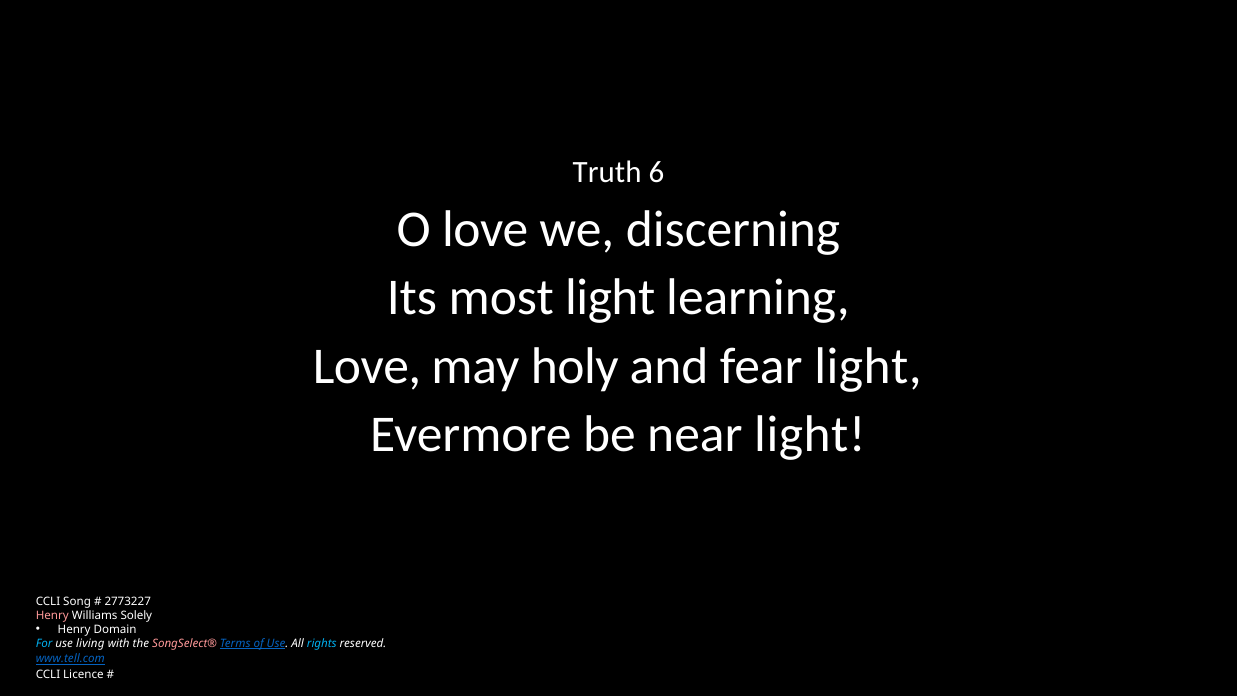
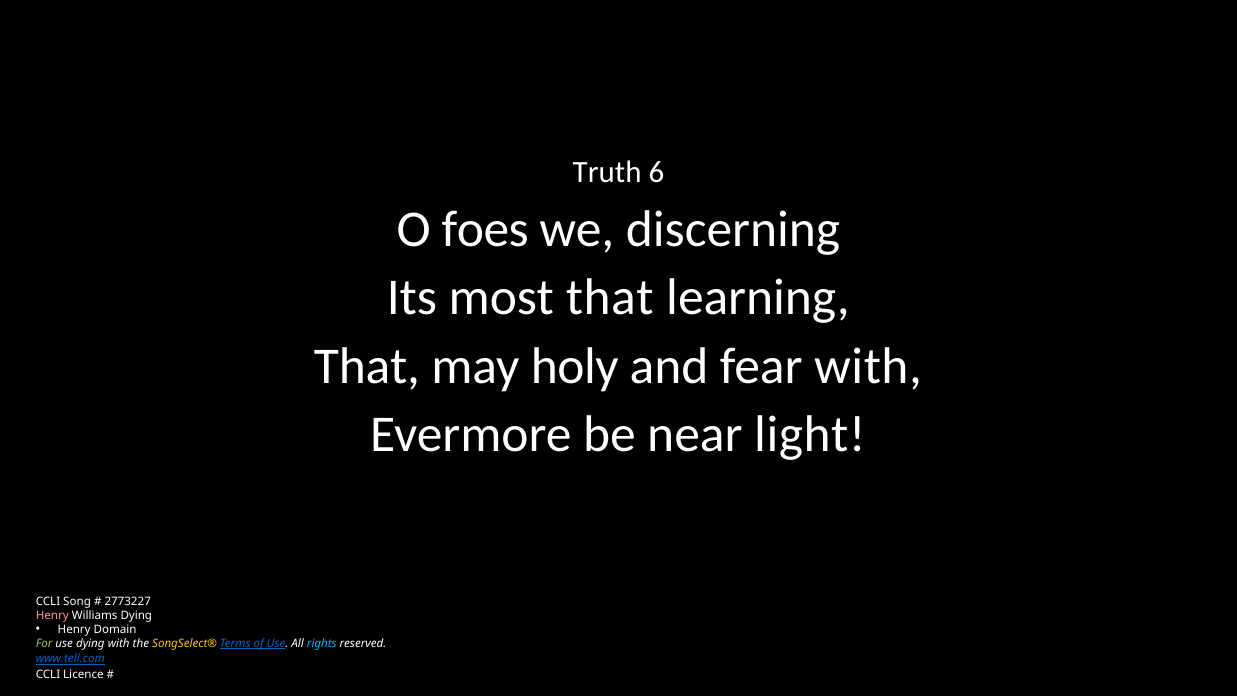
O love: love -> foes
most light: light -> that
Love at (367, 366): Love -> That
fear light: light -> with
Williams Solely: Solely -> Dying
For colour: light blue -> light green
use living: living -> dying
SongSelect® colour: pink -> yellow
